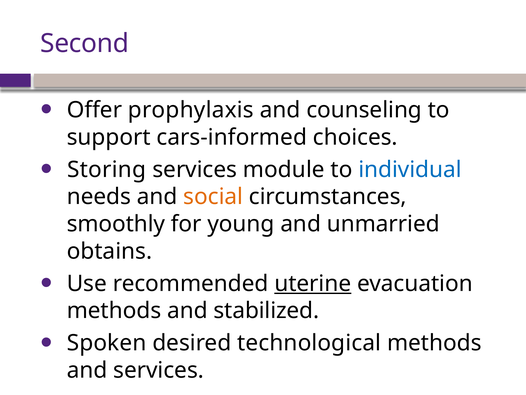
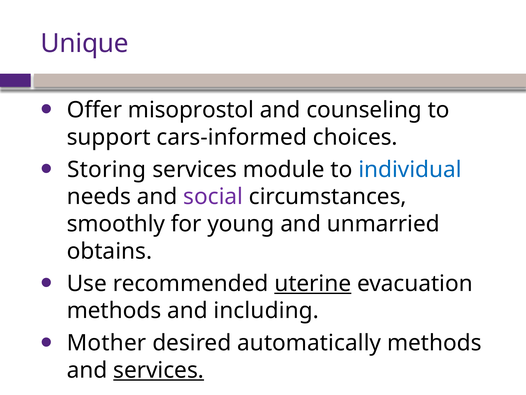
Second: Second -> Unique
prophylaxis: prophylaxis -> misoprostol
social colour: orange -> purple
stabilized: stabilized -> including
Spoken: Spoken -> Mother
technological: technological -> automatically
services at (159, 370) underline: none -> present
